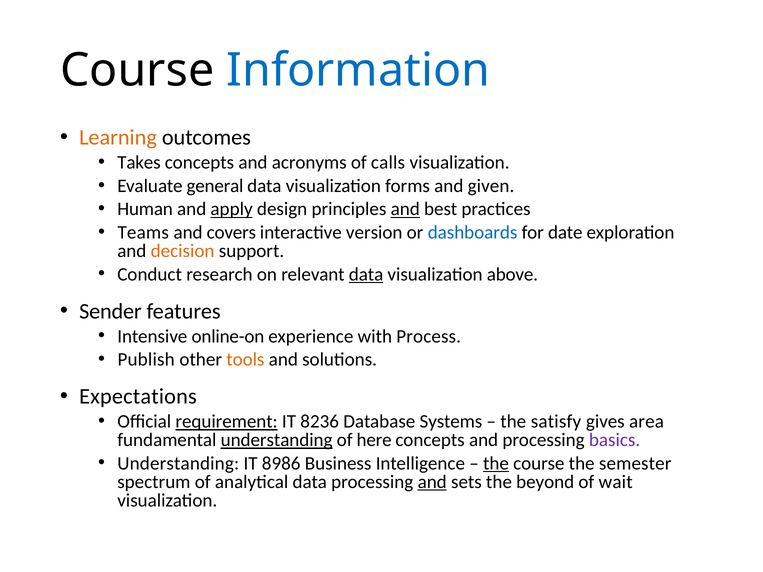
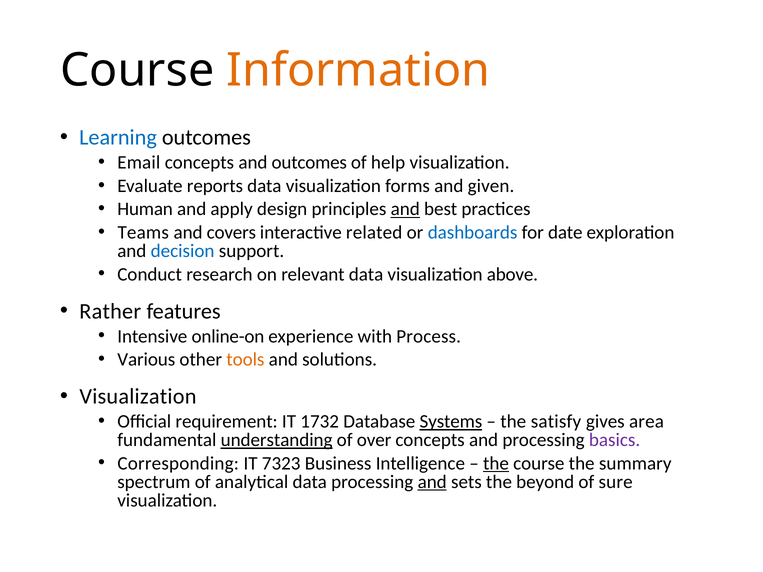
Information colour: blue -> orange
Learning colour: orange -> blue
Takes: Takes -> Email
and acronyms: acronyms -> outcomes
calls: calls -> help
general: general -> reports
apply underline: present -> none
version: version -> related
decision colour: orange -> blue
data at (366, 274) underline: present -> none
Sender: Sender -> Rather
Publish: Publish -> Various
Expectations at (138, 397): Expectations -> Visualization
requirement underline: present -> none
8236: 8236 -> 1732
Systems underline: none -> present
here: here -> over
Understanding at (178, 464): Understanding -> Corresponding
8986: 8986 -> 7323
semester: semester -> summary
wait: wait -> sure
